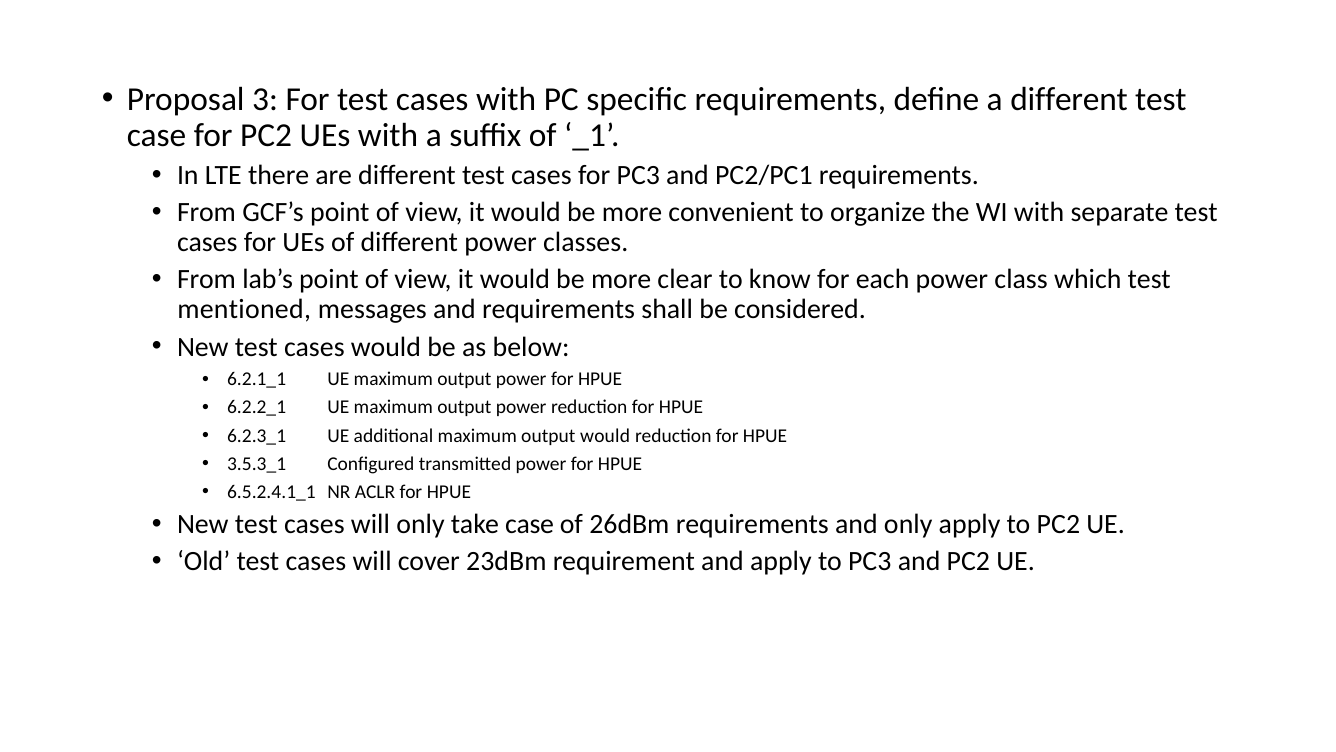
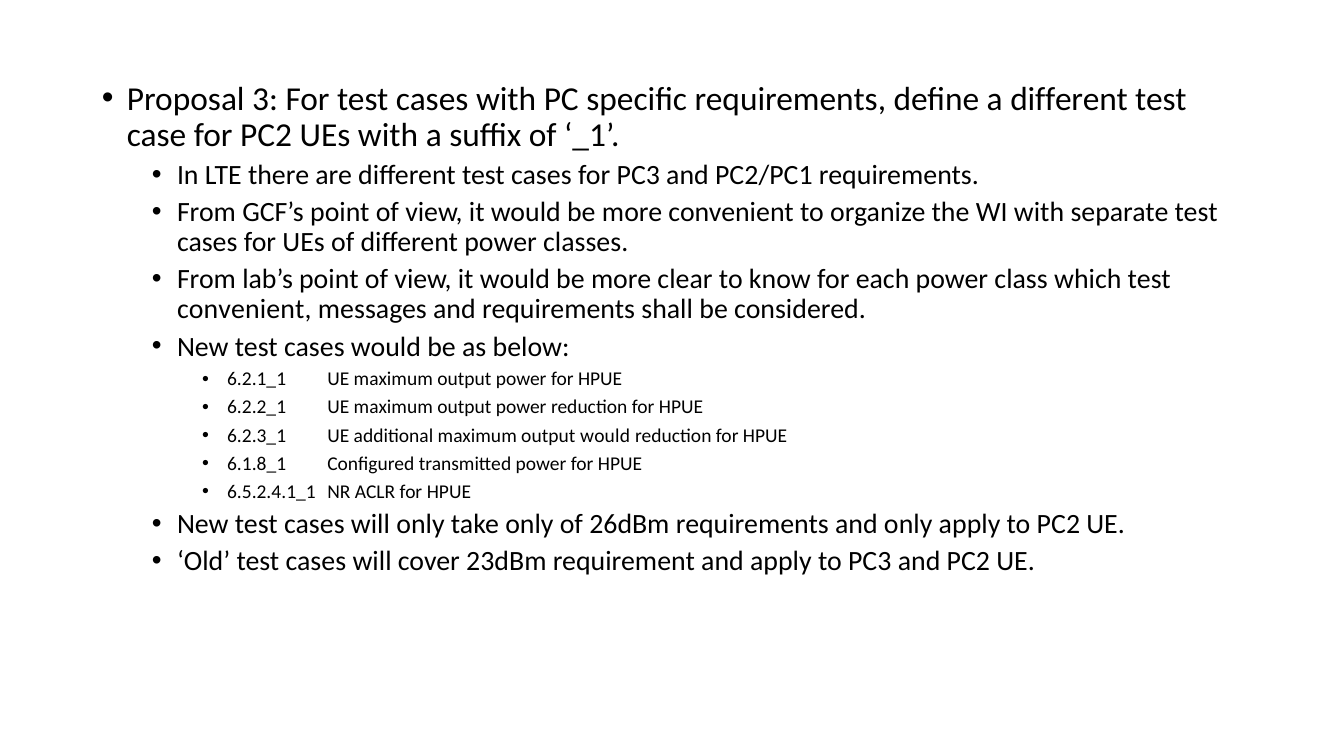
mentioned at (244, 310): mentioned -> convenient
3.5.3_1: 3.5.3_1 -> 6.1.8_1
take case: case -> only
